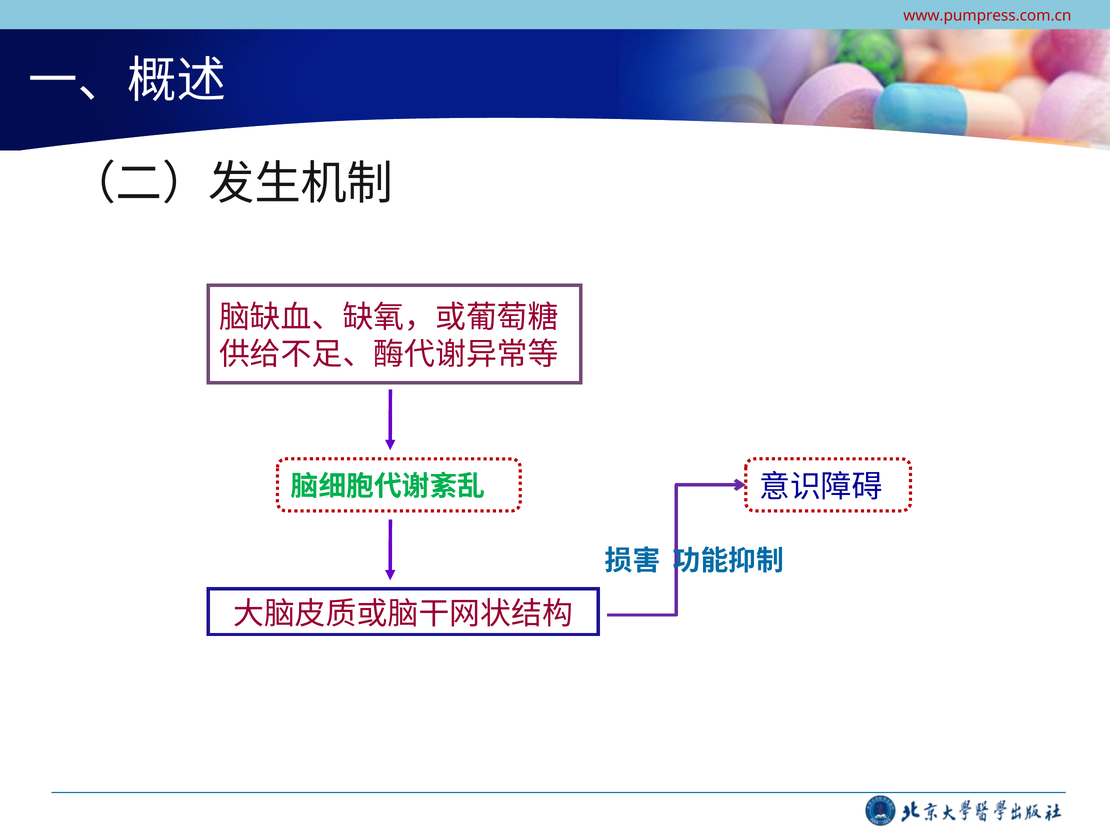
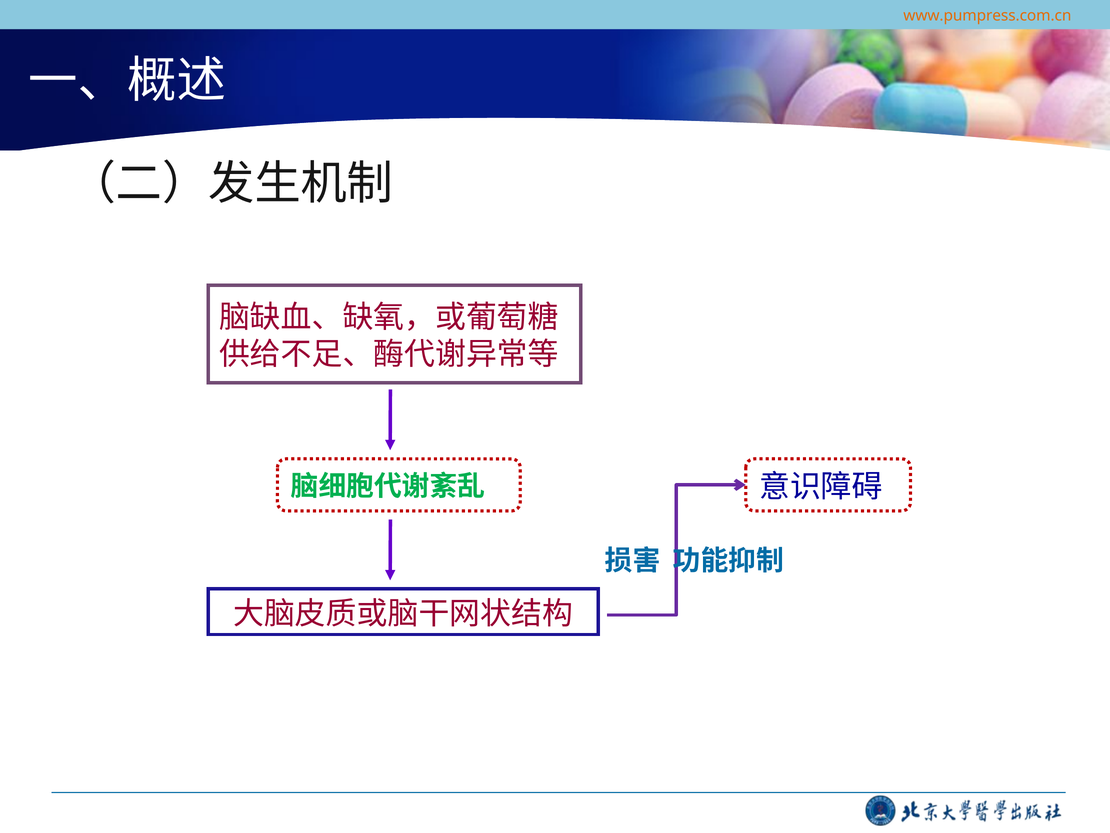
www.pumpress.com.cn colour: red -> orange
